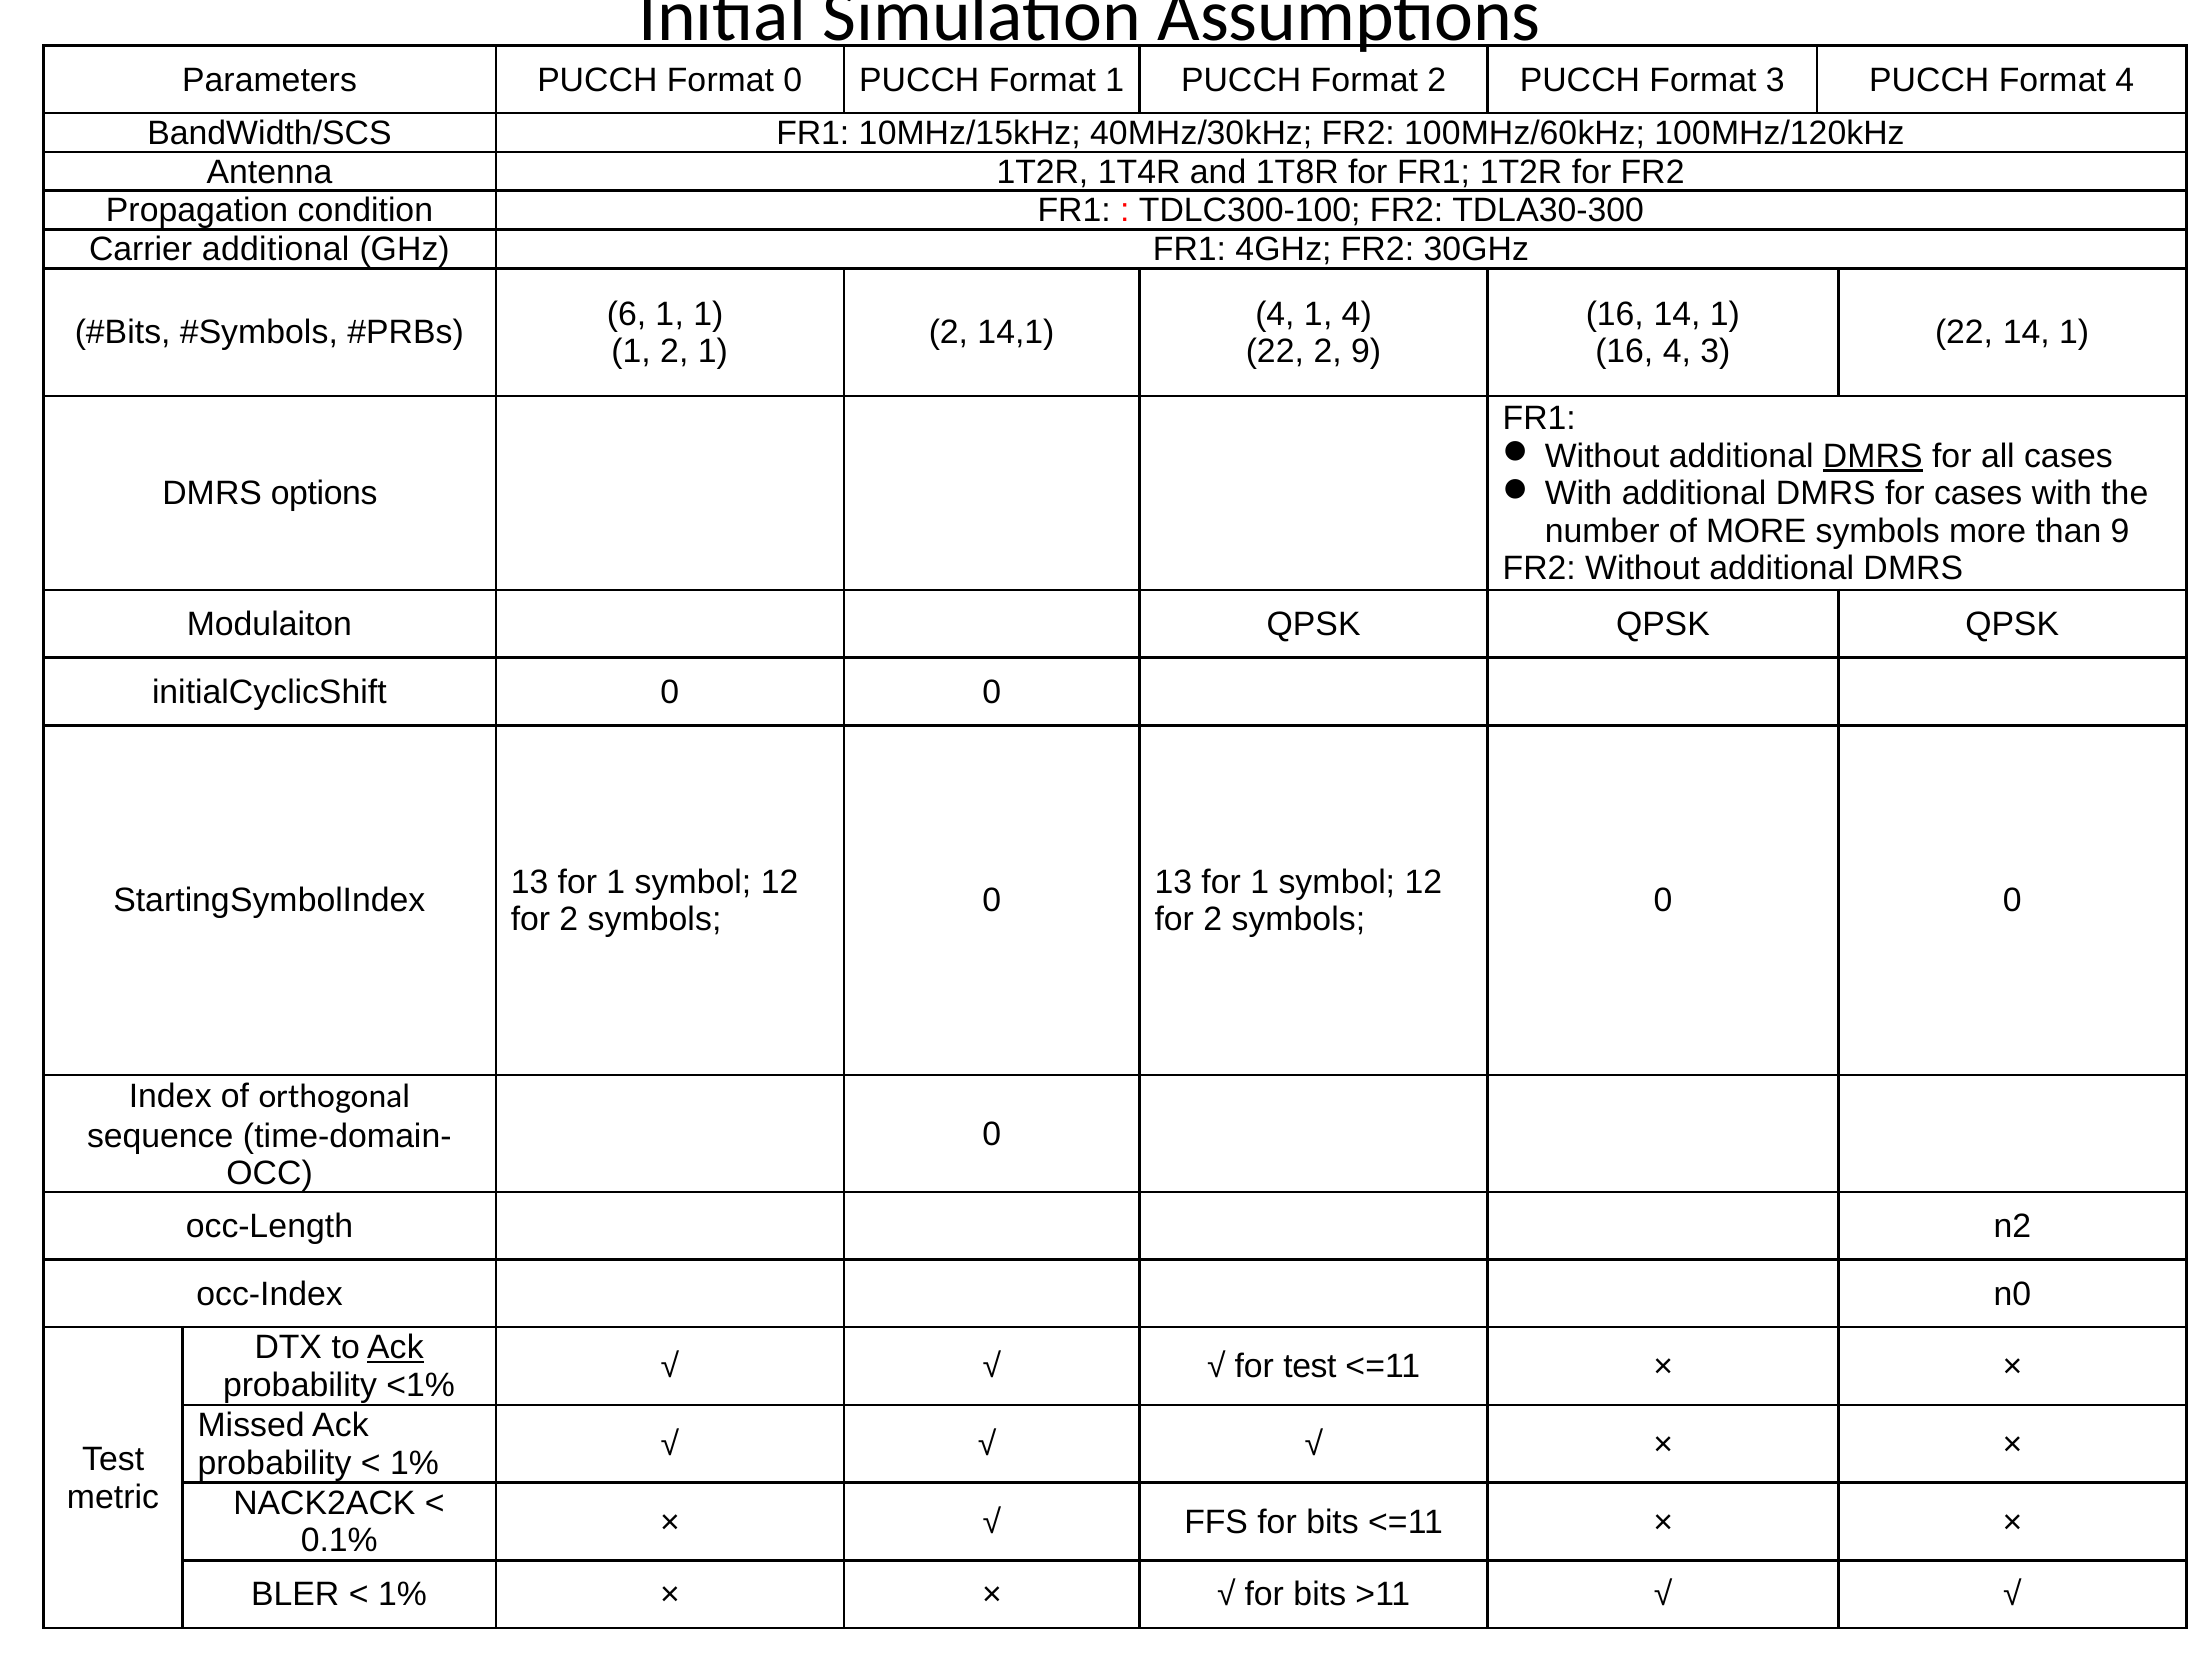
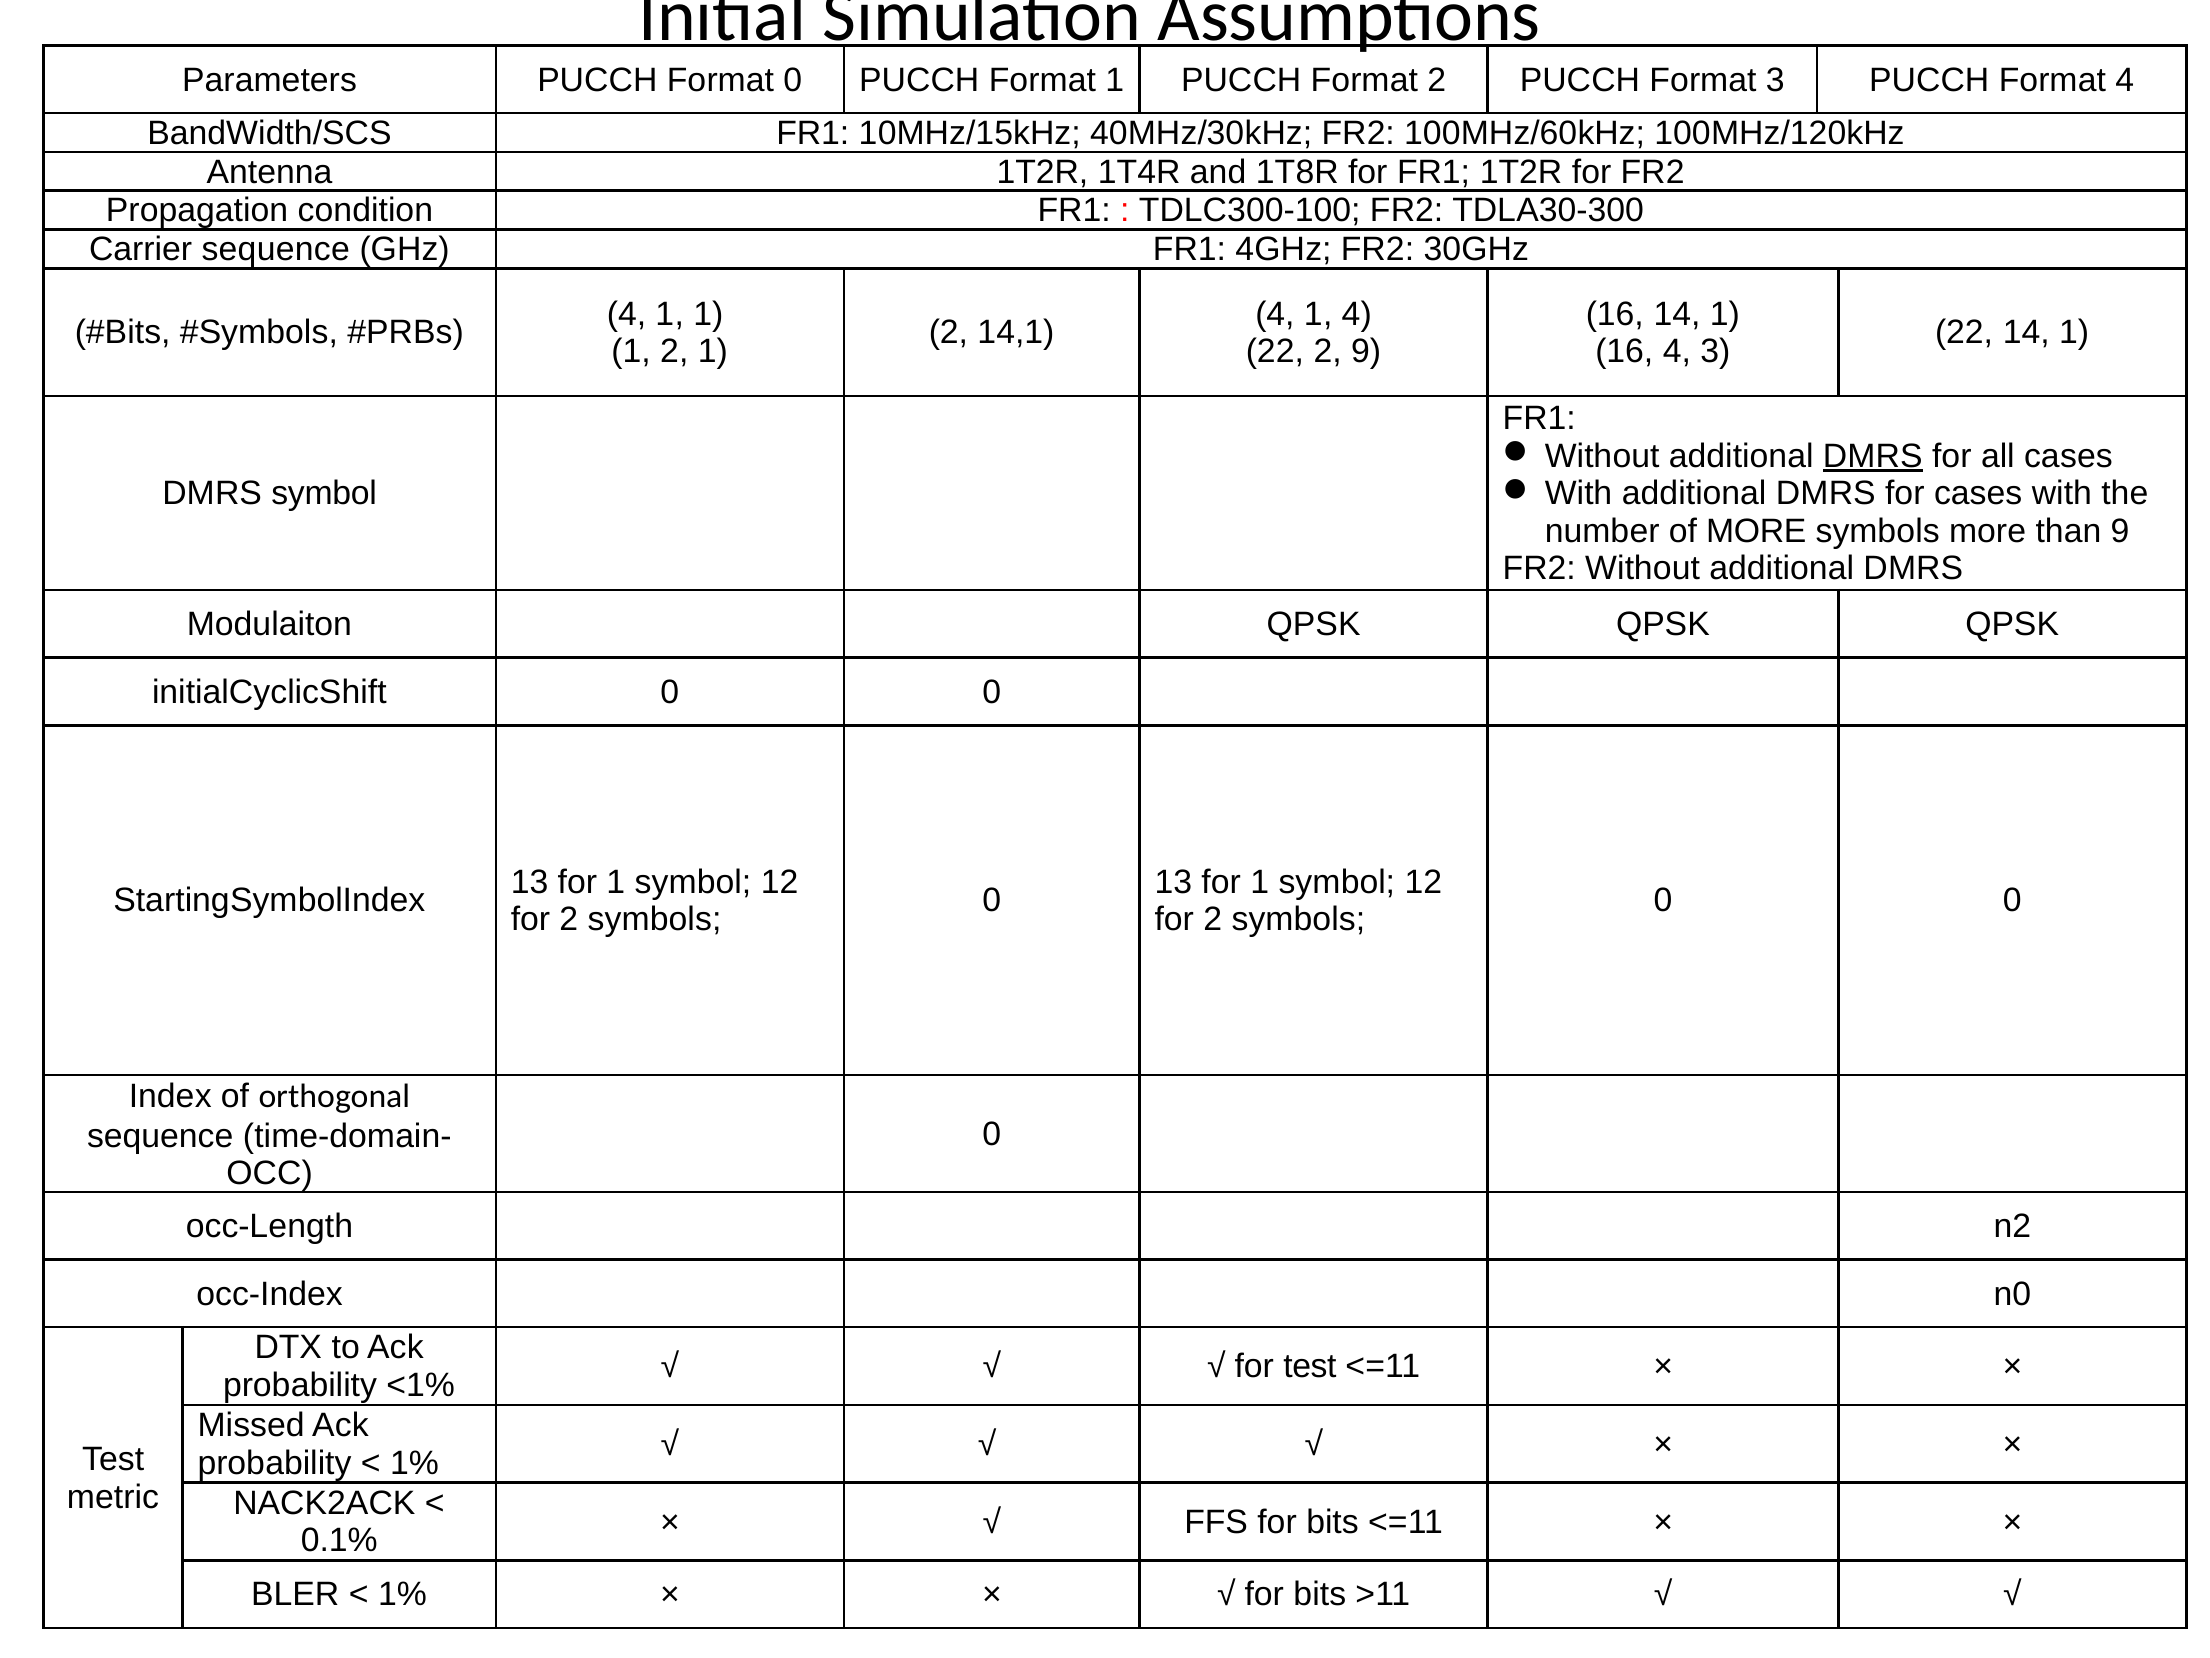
Carrier additional: additional -> sequence
6 at (626, 314): 6 -> 4
DMRS options: options -> symbol
Ack at (395, 1347) underline: present -> none
